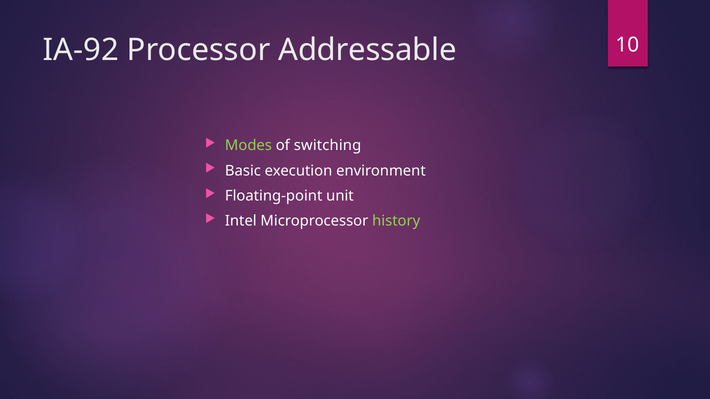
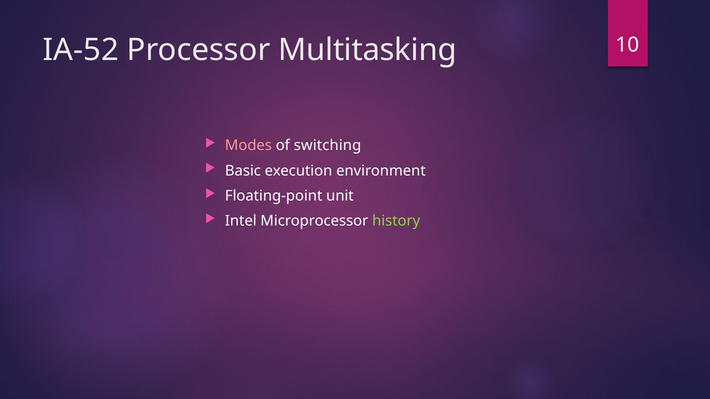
IA-92: IA-92 -> IA-52
Addressable: Addressable -> Multitasking
Modes colour: light green -> pink
